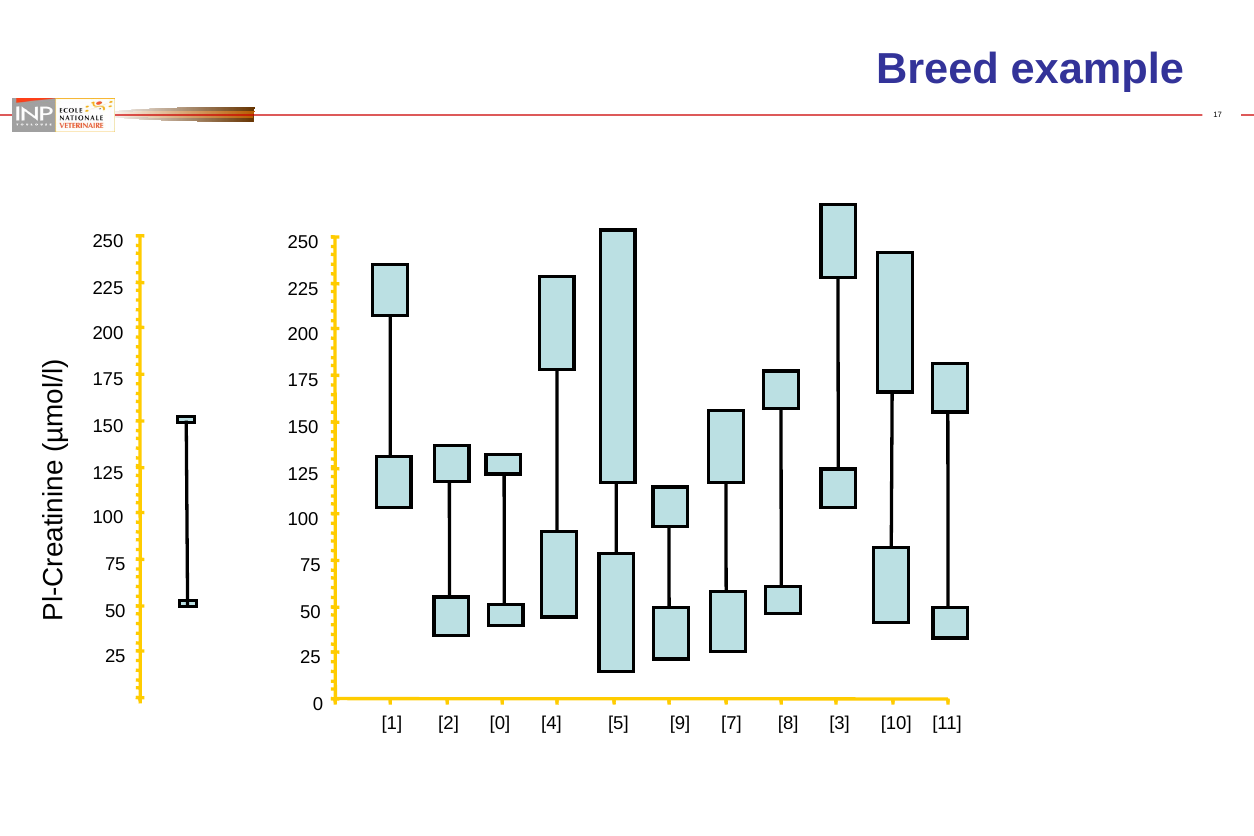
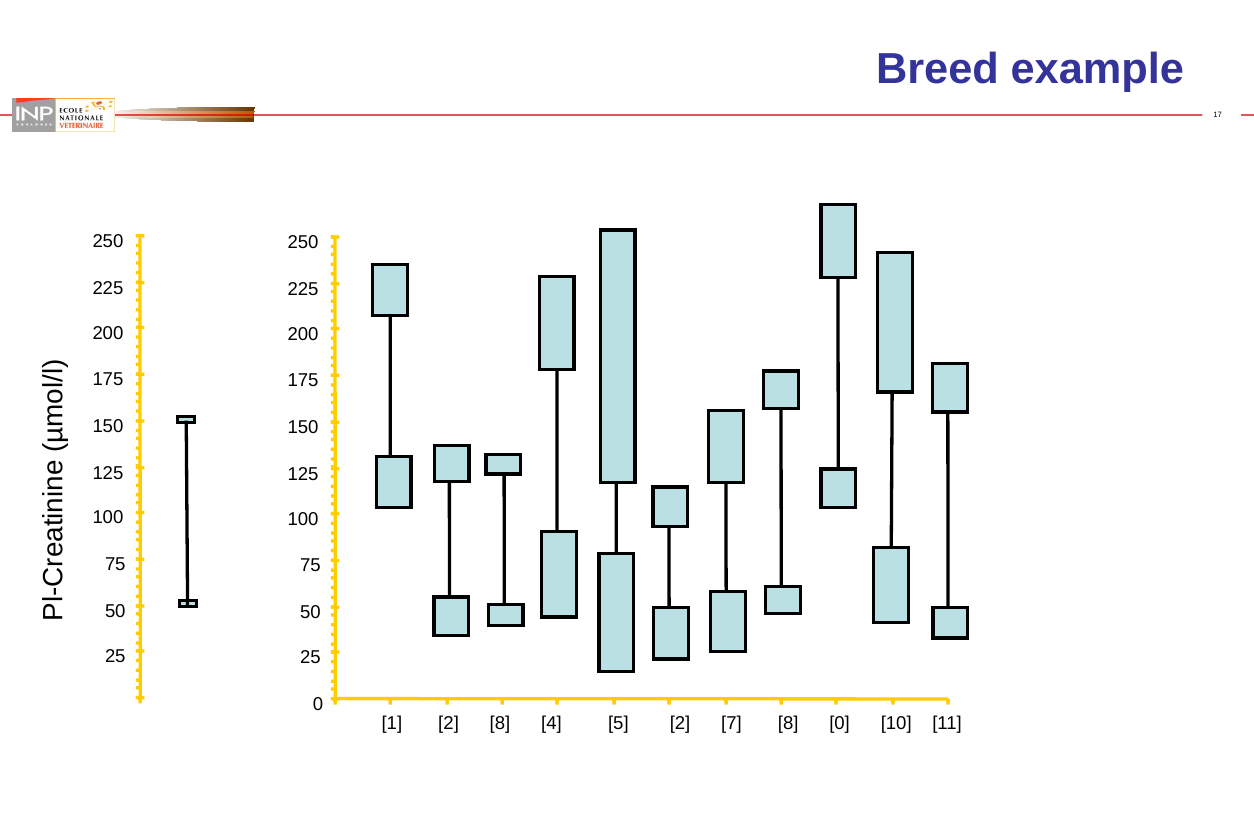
2 0: 0 -> 8
5 9: 9 -> 2
8 3: 3 -> 0
